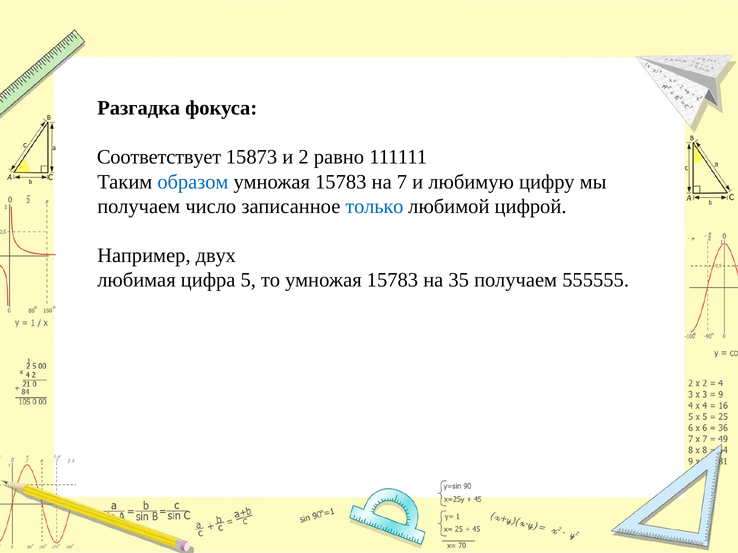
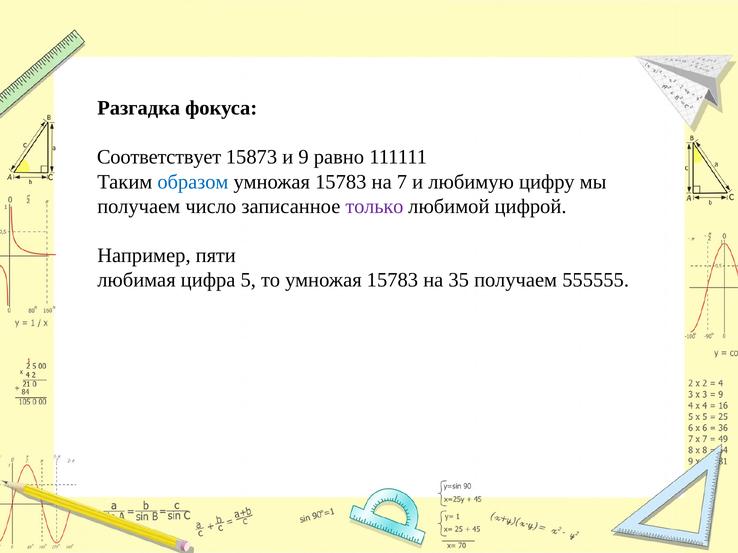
2: 2 -> 9
только colour: blue -> purple
двух: двух -> пяти
